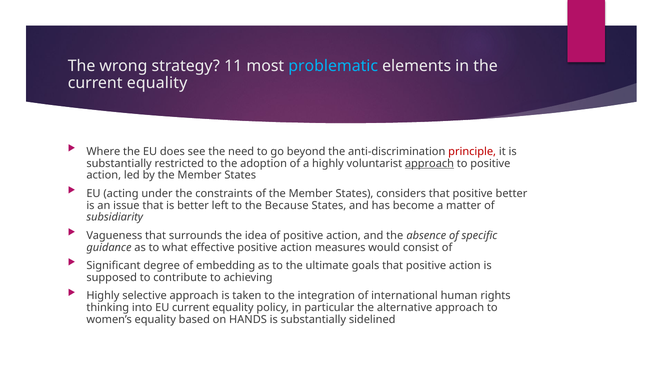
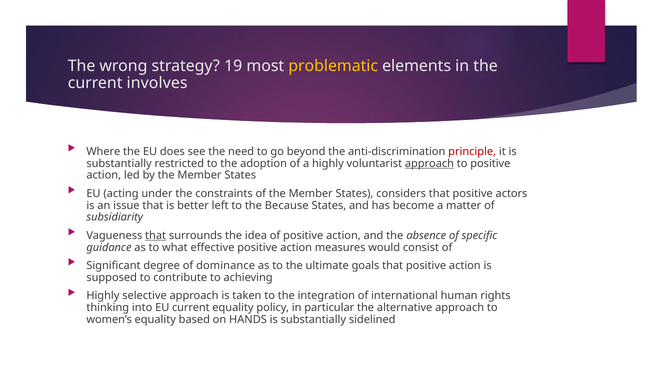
11: 11 -> 19
problematic colour: light blue -> yellow
equality at (157, 83): equality -> involves
positive better: better -> actors
that at (156, 235) underline: none -> present
embedding: embedding -> dominance
